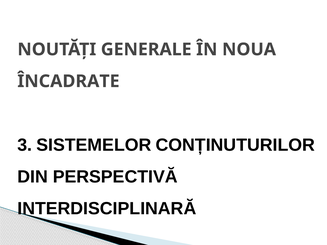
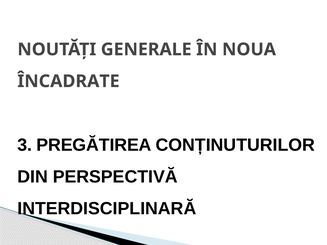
SISTEMELOR: SISTEMELOR -> PREGĂTIREA
